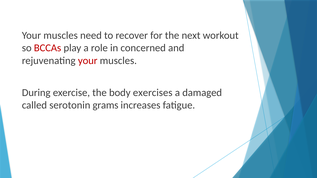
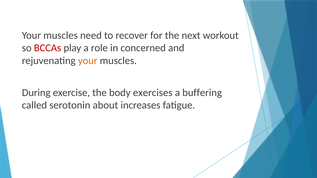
your at (88, 61) colour: red -> orange
damaged: damaged -> buffering
grams: grams -> about
